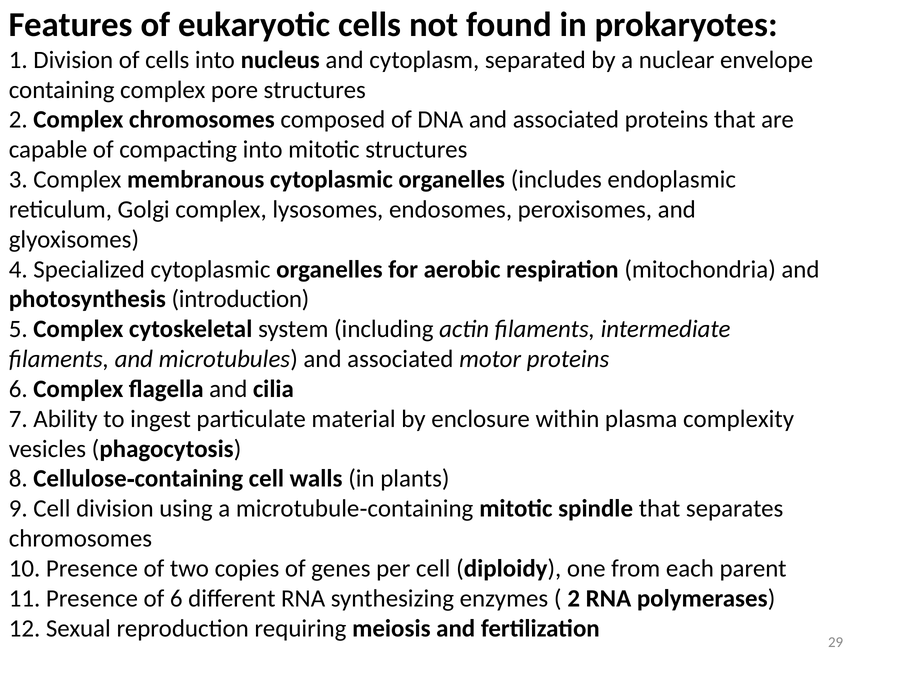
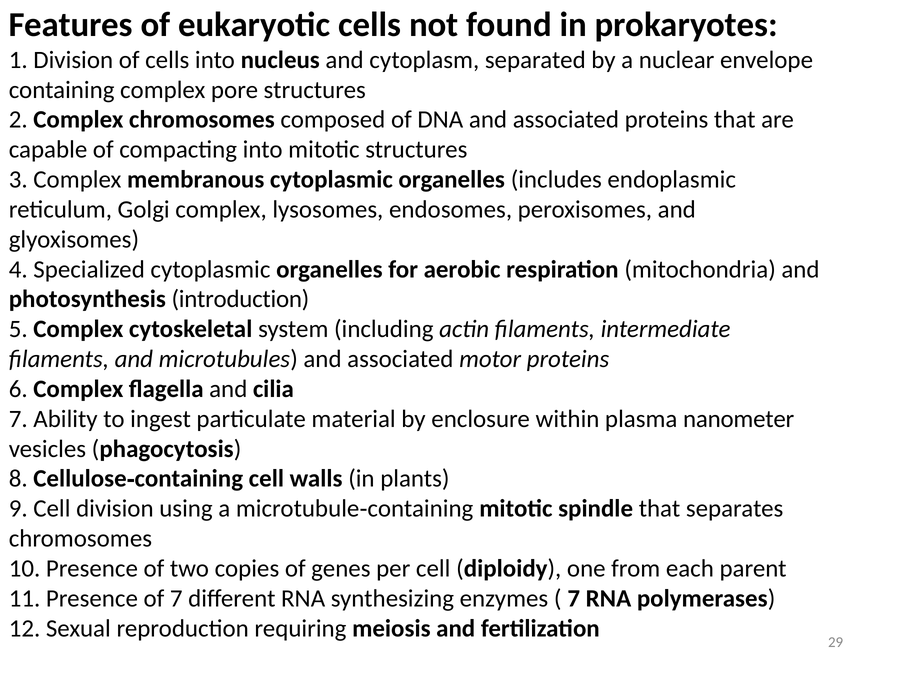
complexity: complexity -> nanometer
of 6: 6 -> 7
2 at (574, 598): 2 -> 7
